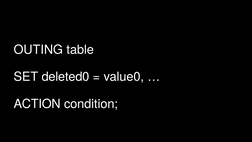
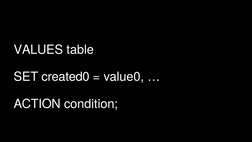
OUTING: OUTING -> VALUES
deleted0: deleted0 -> created0
